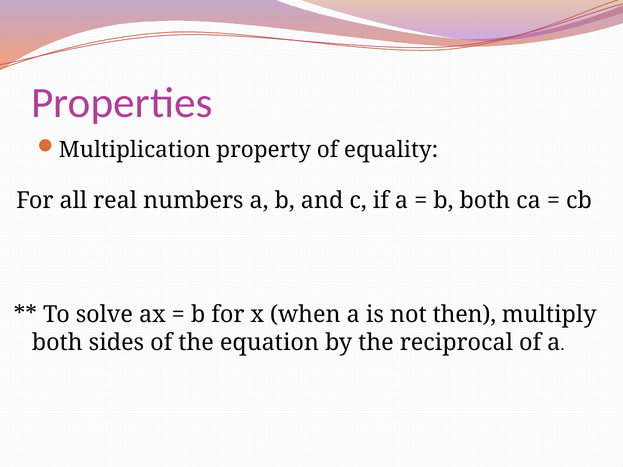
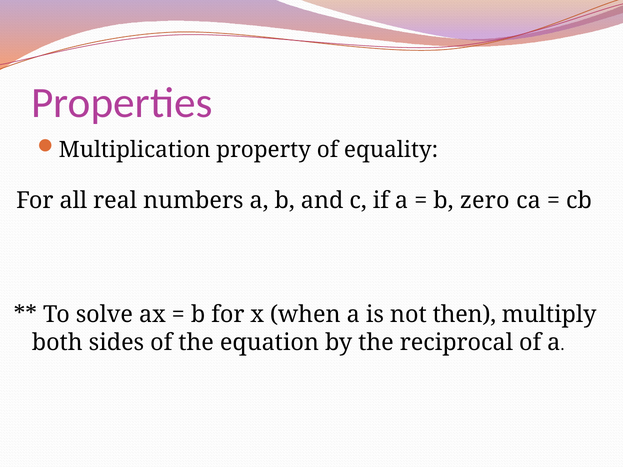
b both: both -> zero
